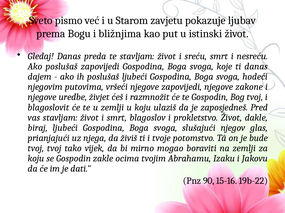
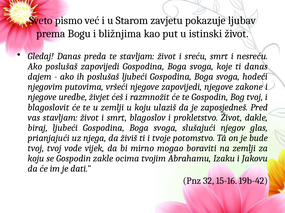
tako: tako -> vode
90: 90 -> 32
19b-22: 19b-22 -> 19b-42
